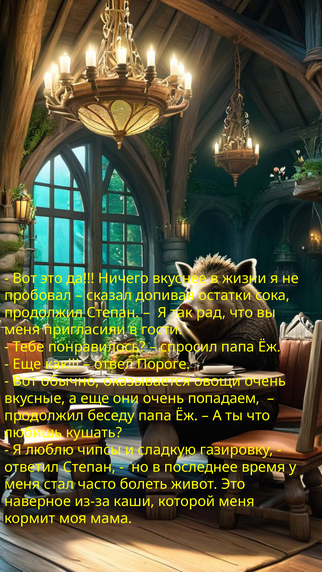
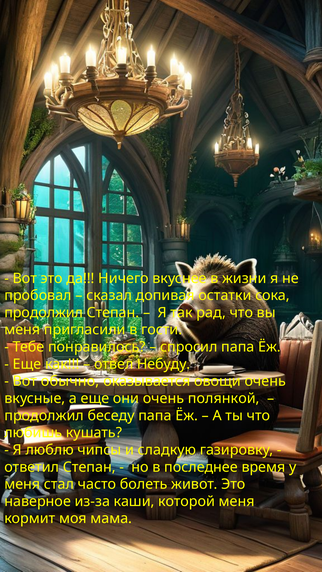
Пороге: Пороге -> Небуду
попадаем: попадаем -> полянкой
